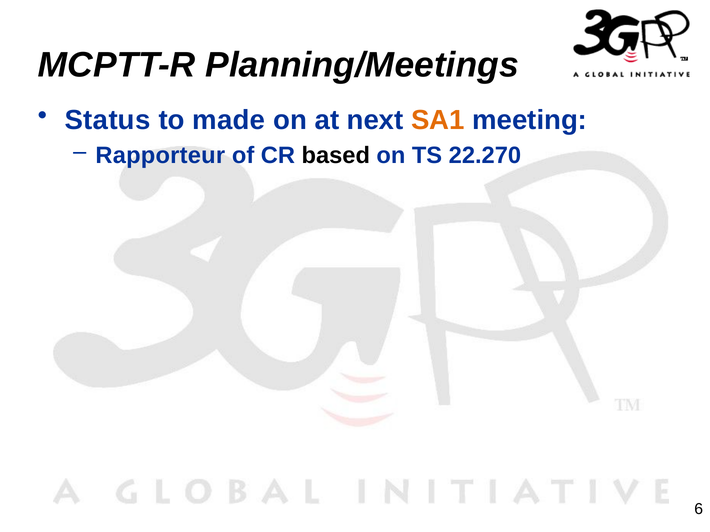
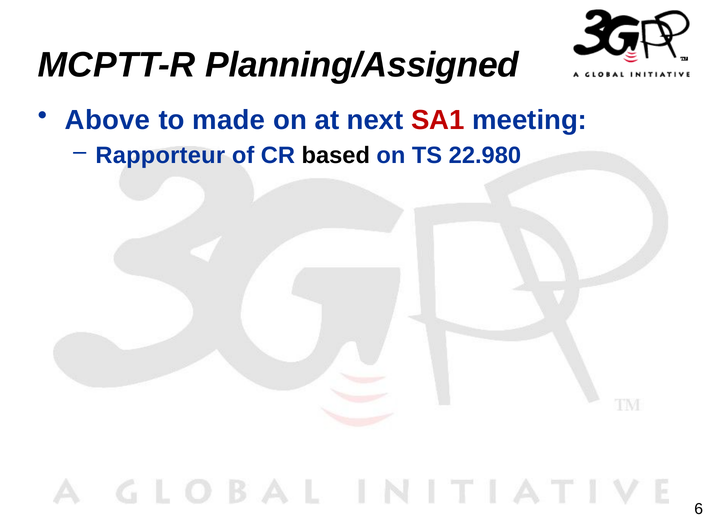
Planning/Meetings: Planning/Meetings -> Planning/Assigned
Status: Status -> Above
SA1 colour: orange -> red
22.270: 22.270 -> 22.980
